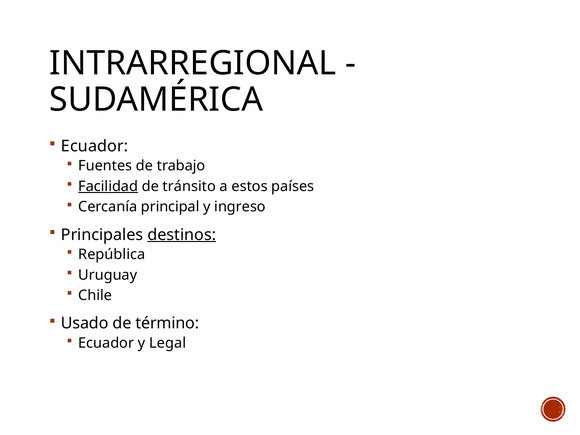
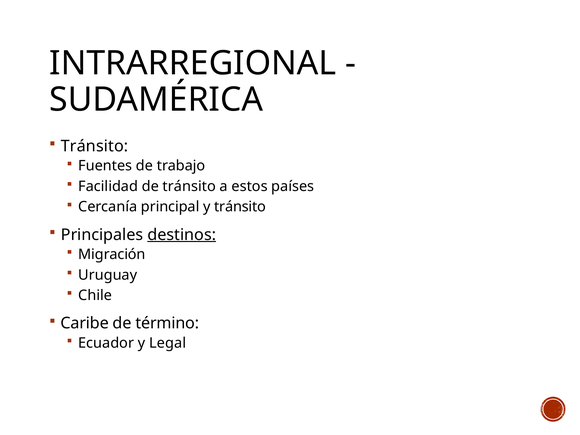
Ecuador at (95, 146): Ecuador -> Tránsito
Facilidad underline: present -> none
y ingreso: ingreso -> tránsito
República: República -> Migración
Usado: Usado -> Caribe
